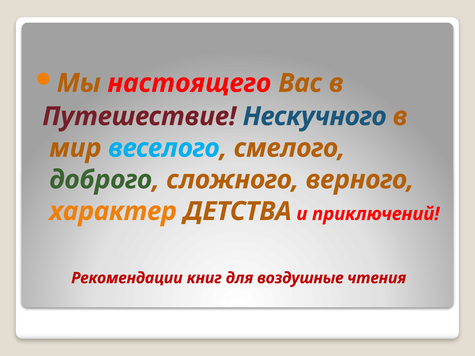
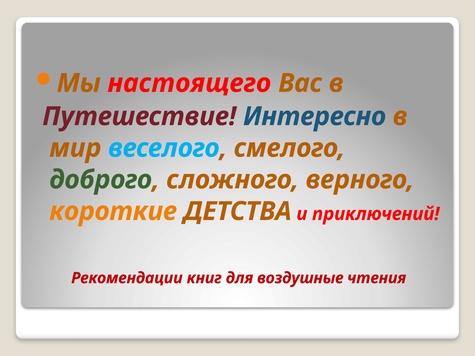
Нескучного: Нескучного -> Интересно
характер: характер -> короткие
